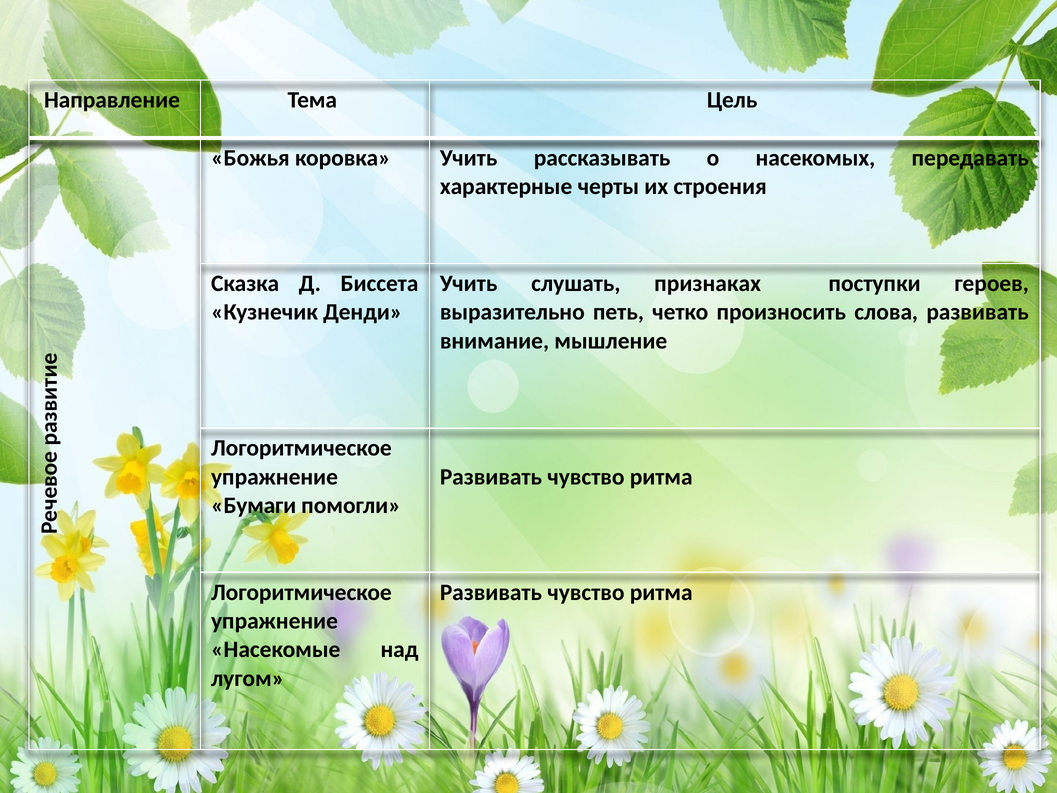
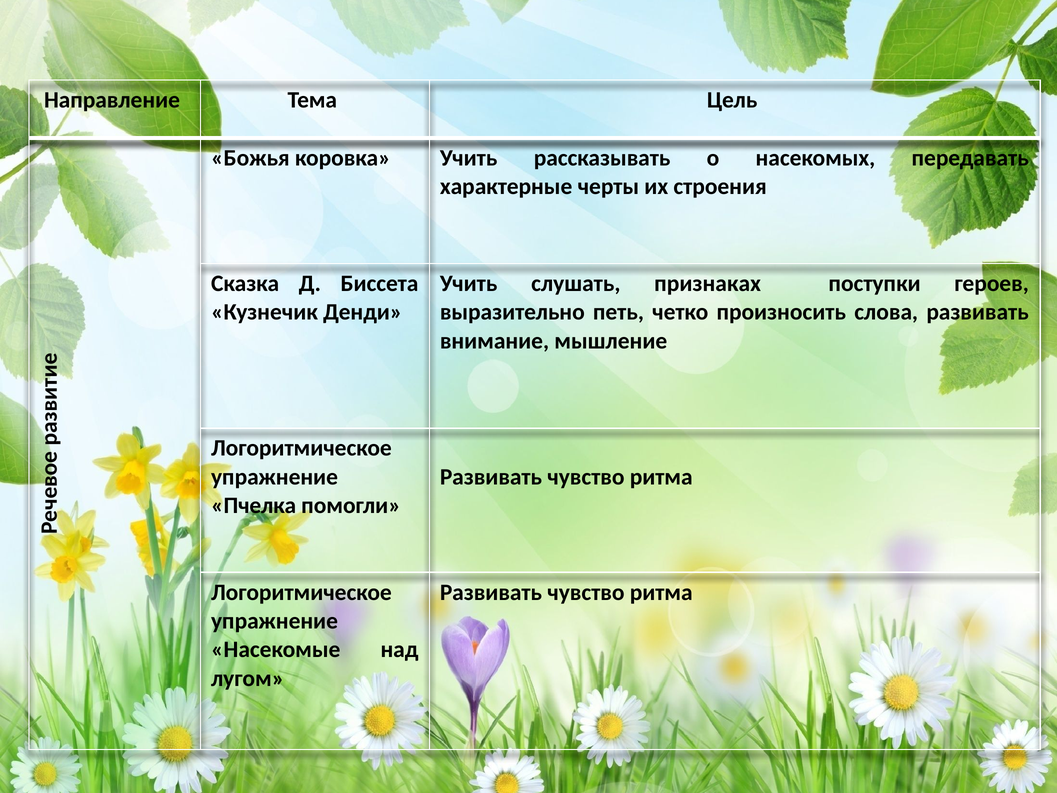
Бумаги: Бумаги -> Пчелка
